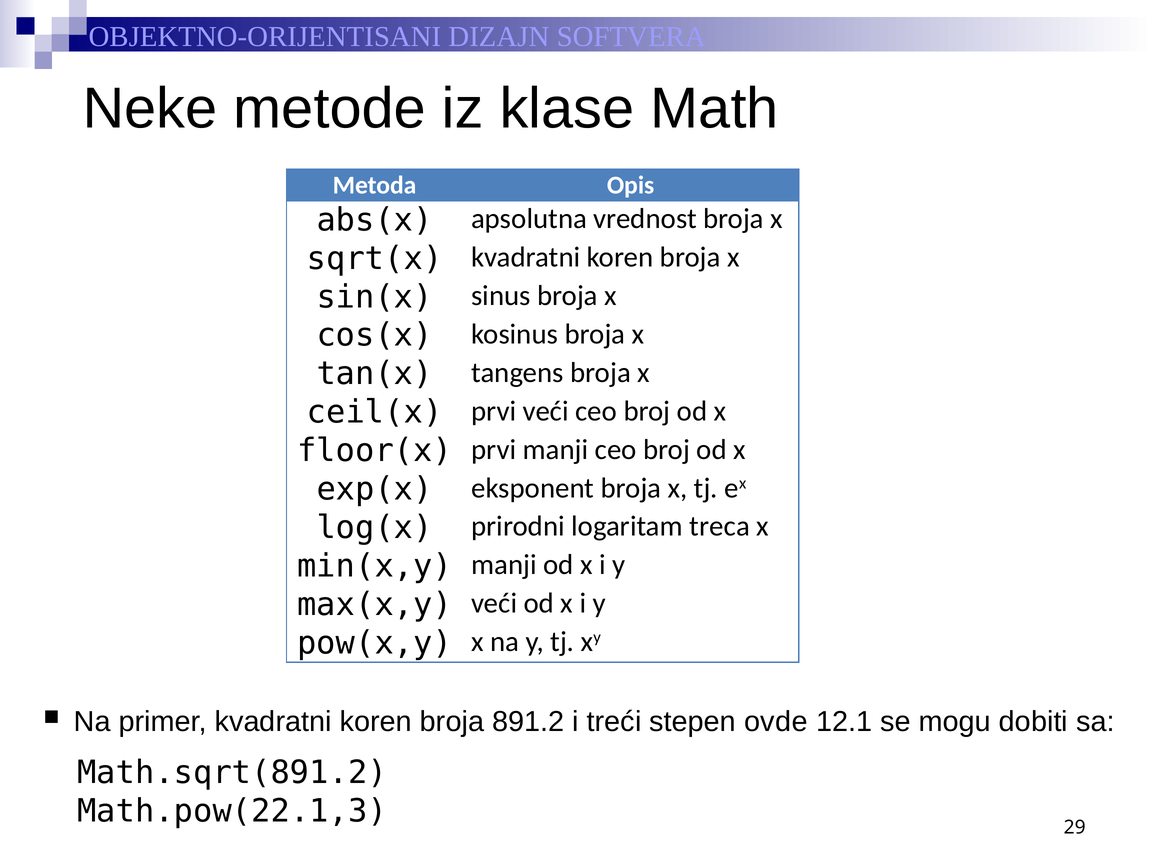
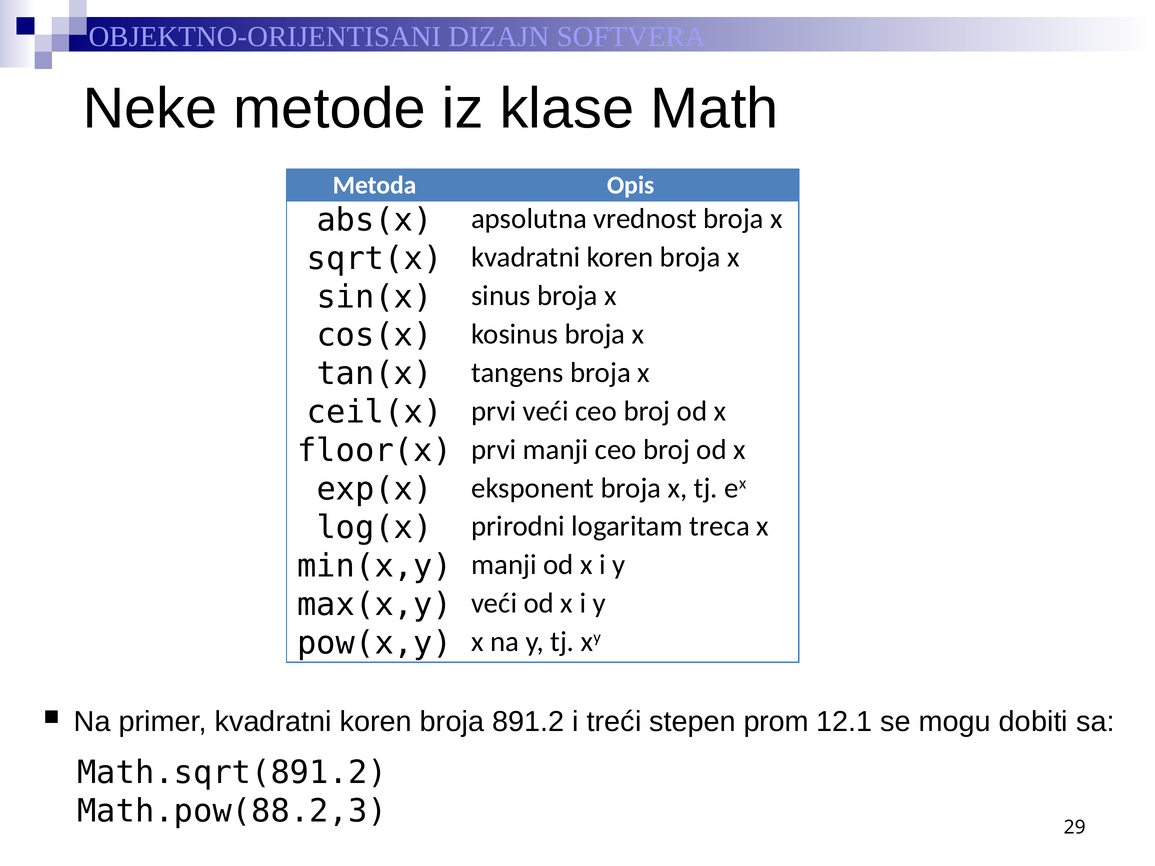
ovde: ovde -> prom
Math.pow(22.1,3: Math.pow(22.1,3 -> Math.pow(88.2,3
